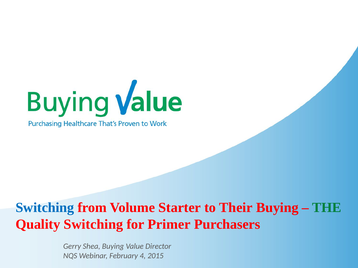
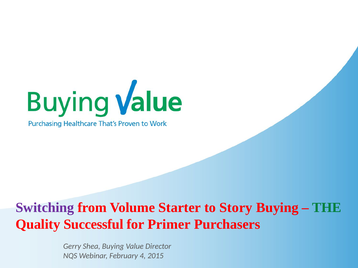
Switching at (45, 208) colour: blue -> purple
Their: Their -> Story
Quality Switching: Switching -> Successful
